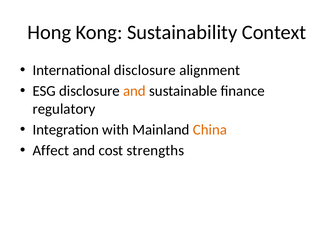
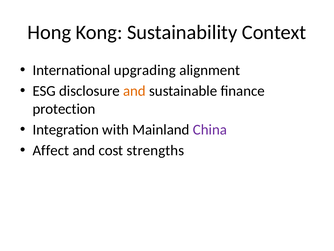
International disclosure: disclosure -> upgrading
regulatory: regulatory -> protection
China colour: orange -> purple
